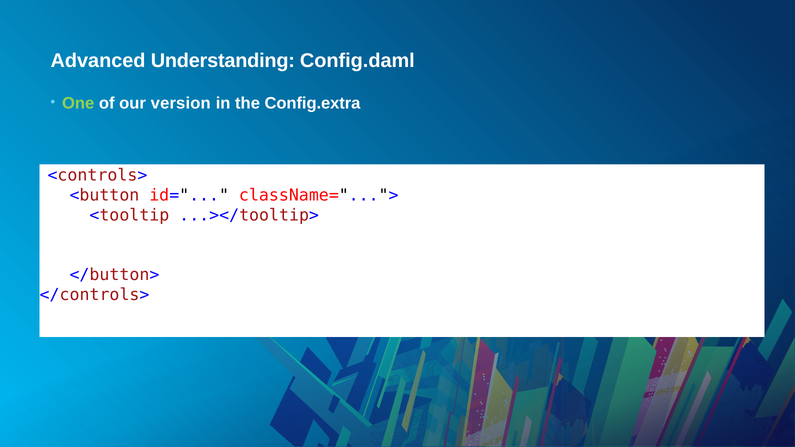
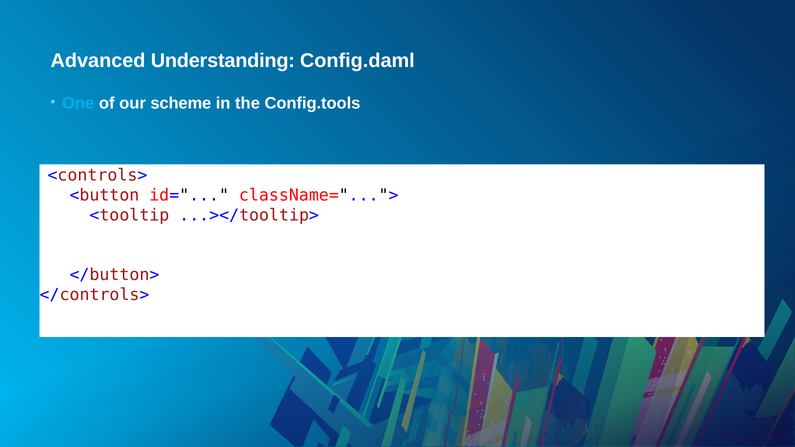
One colour: light green -> light blue
version: version -> scheme
Config.extra: Config.extra -> Config.tools
